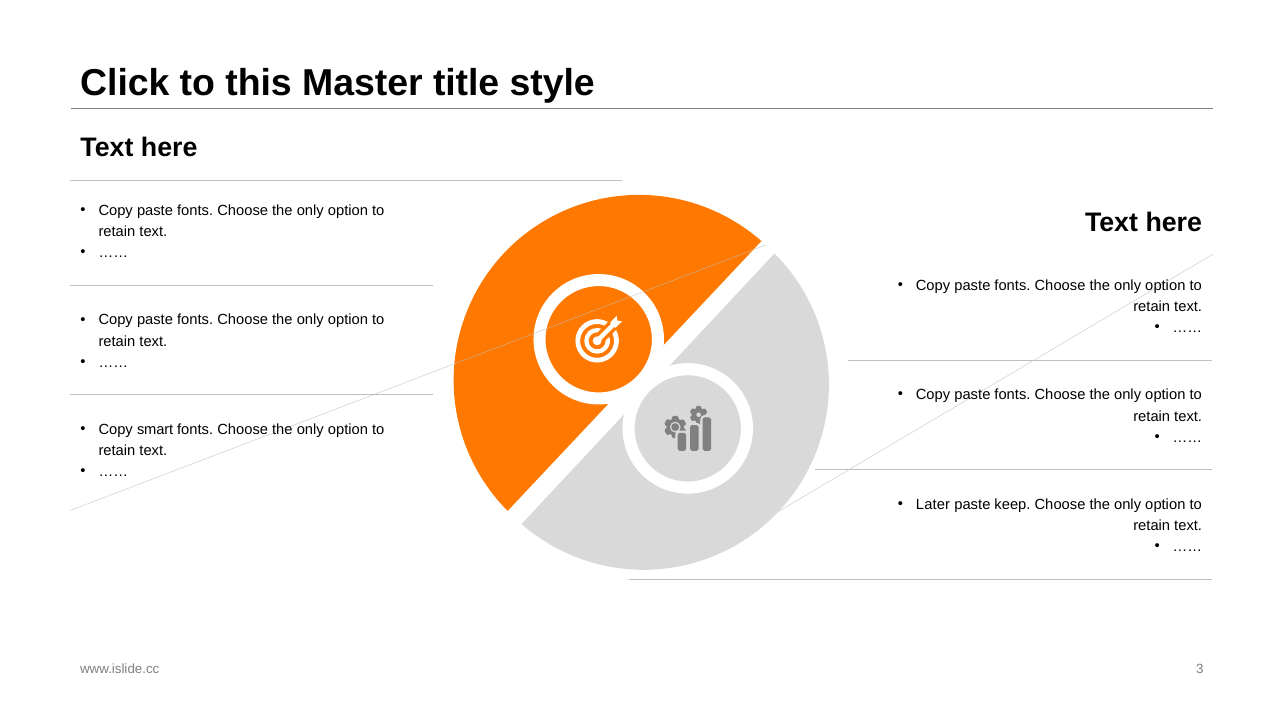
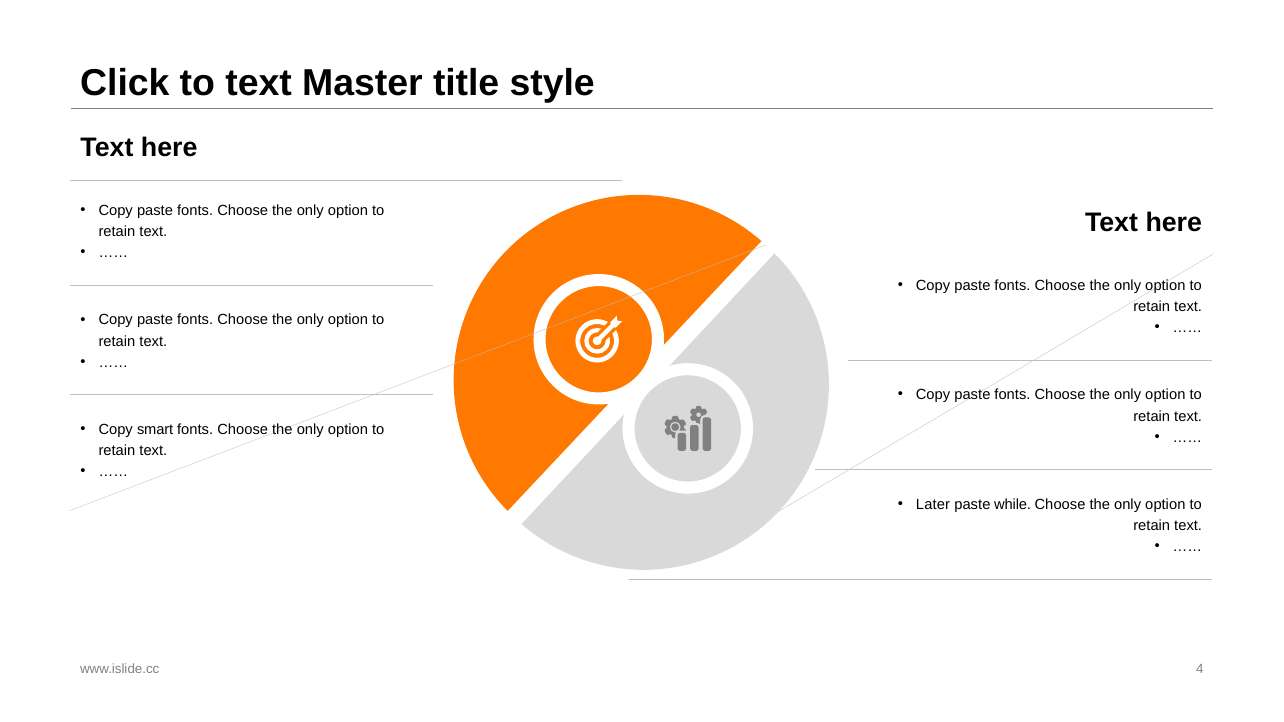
to this: this -> text
keep: keep -> while
3: 3 -> 4
